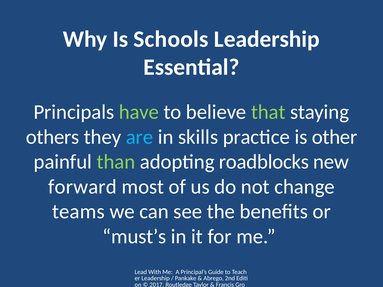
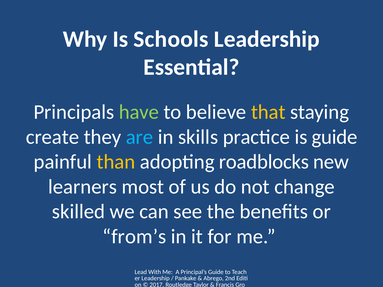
that colour: light green -> yellow
others: others -> create
is other: other -> guide
than colour: light green -> yellow
forward: forward -> learners
teams: teams -> skilled
must’s: must’s -> from’s
